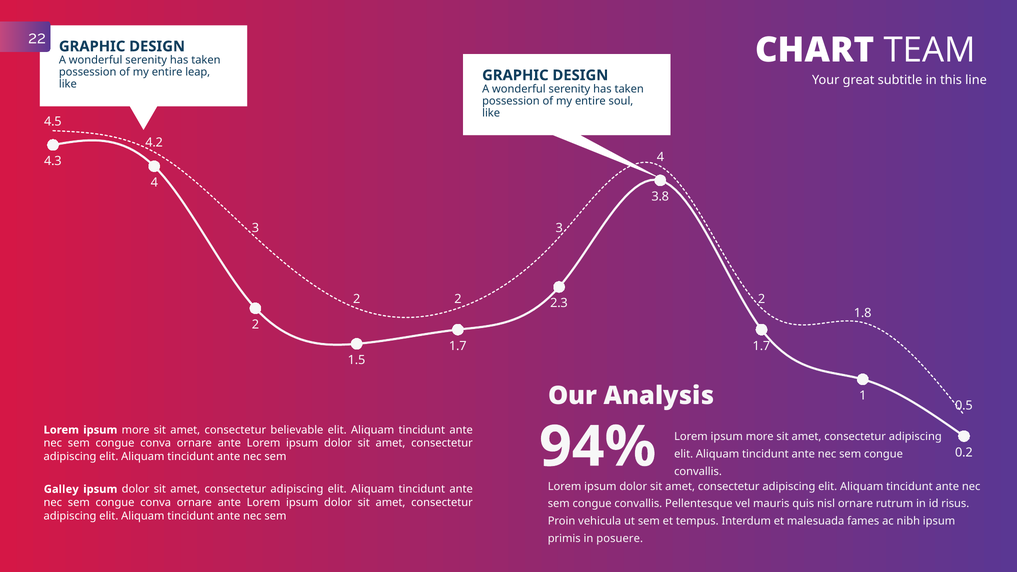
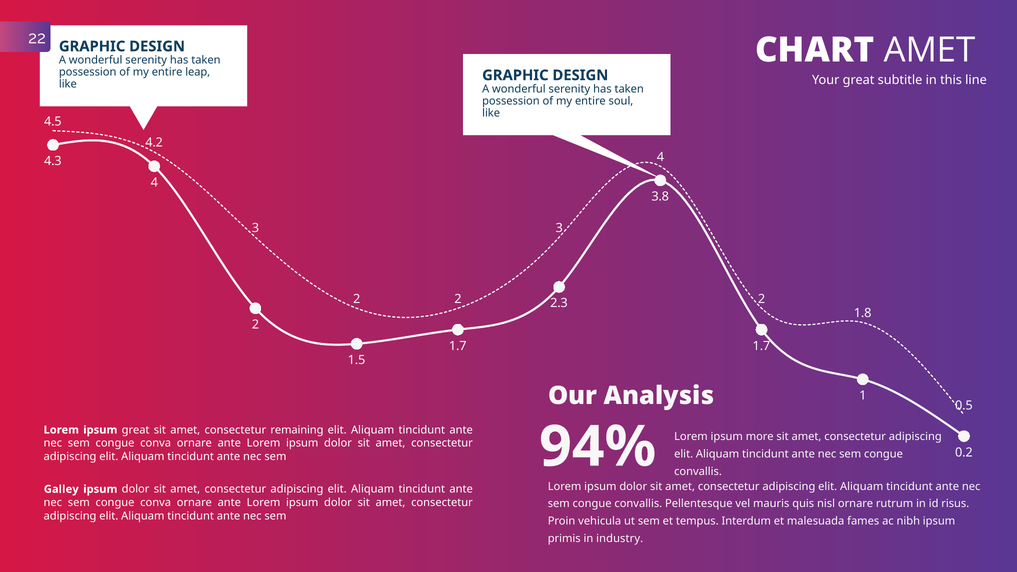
CHART TEAM: TEAM -> AMET
more at (136, 430): more -> great
believable: believable -> remaining
posuere: posuere -> industry
